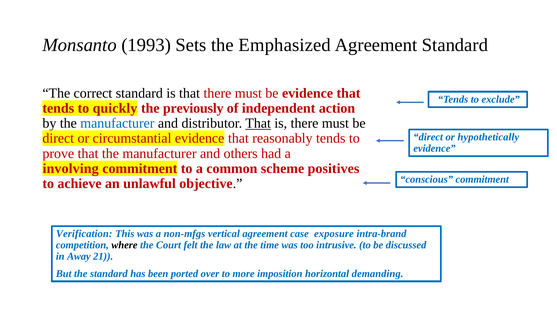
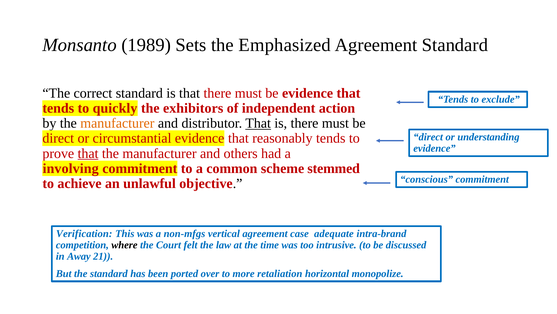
1993: 1993 -> 1989
previously: previously -> exhibitors
manufacturer at (117, 123) colour: blue -> orange
hypothetically: hypothetically -> understanding
that at (88, 153) underline: none -> present
positives: positives -> stemmed
exposure: exposure -> adequate
imposition: imposition -> retaliation
demanding: demanding -> monopolize
